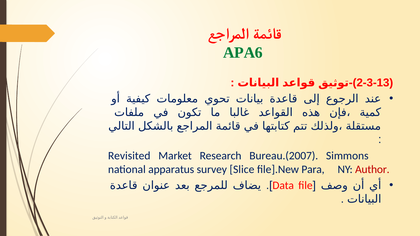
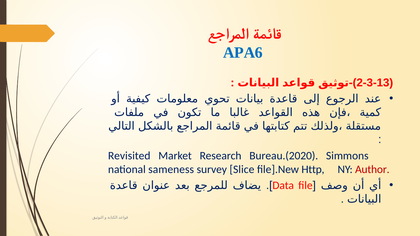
APA6 colour: green -> blue
Bureau.(2007: Bureau.(2007 -> Bureau.(2020
apparatus: apparatus -> sameness
Para: Para -> Http
